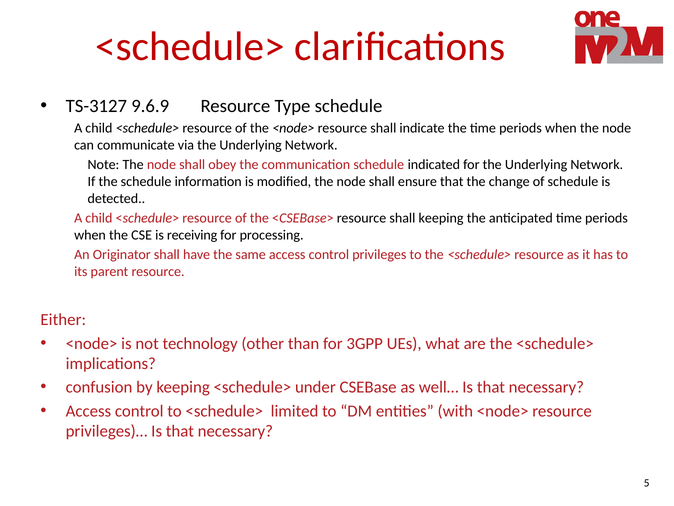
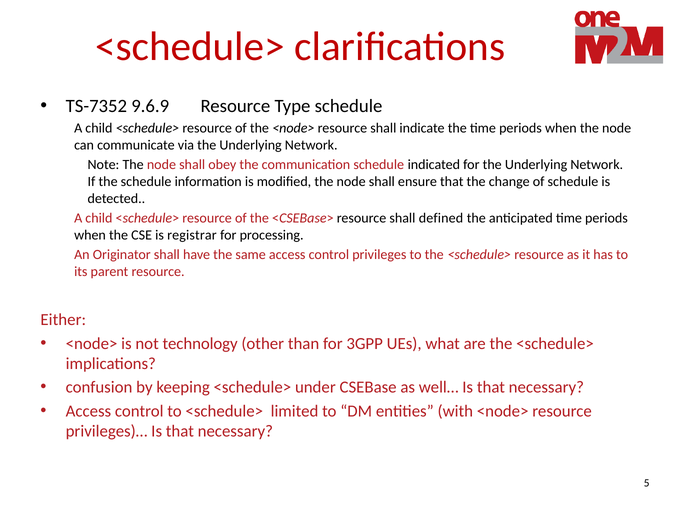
TS-3127: TS-3127 -> TS-7352
shall keeping: keeping -> defined
receiving: receiving -> registrar
